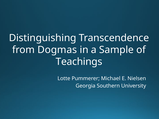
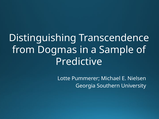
Teachings: Teachings -> Predictive
